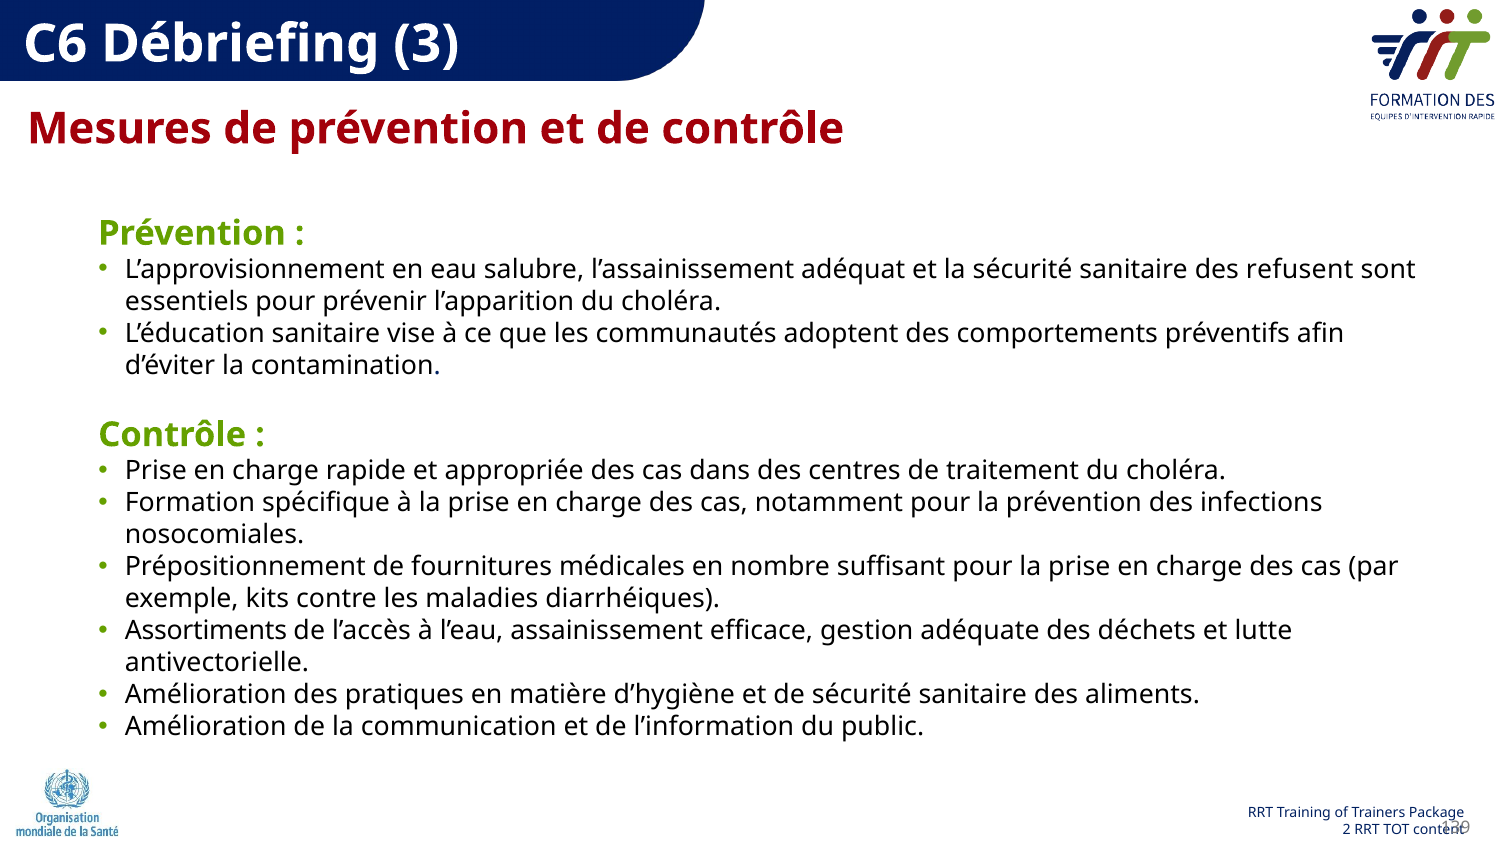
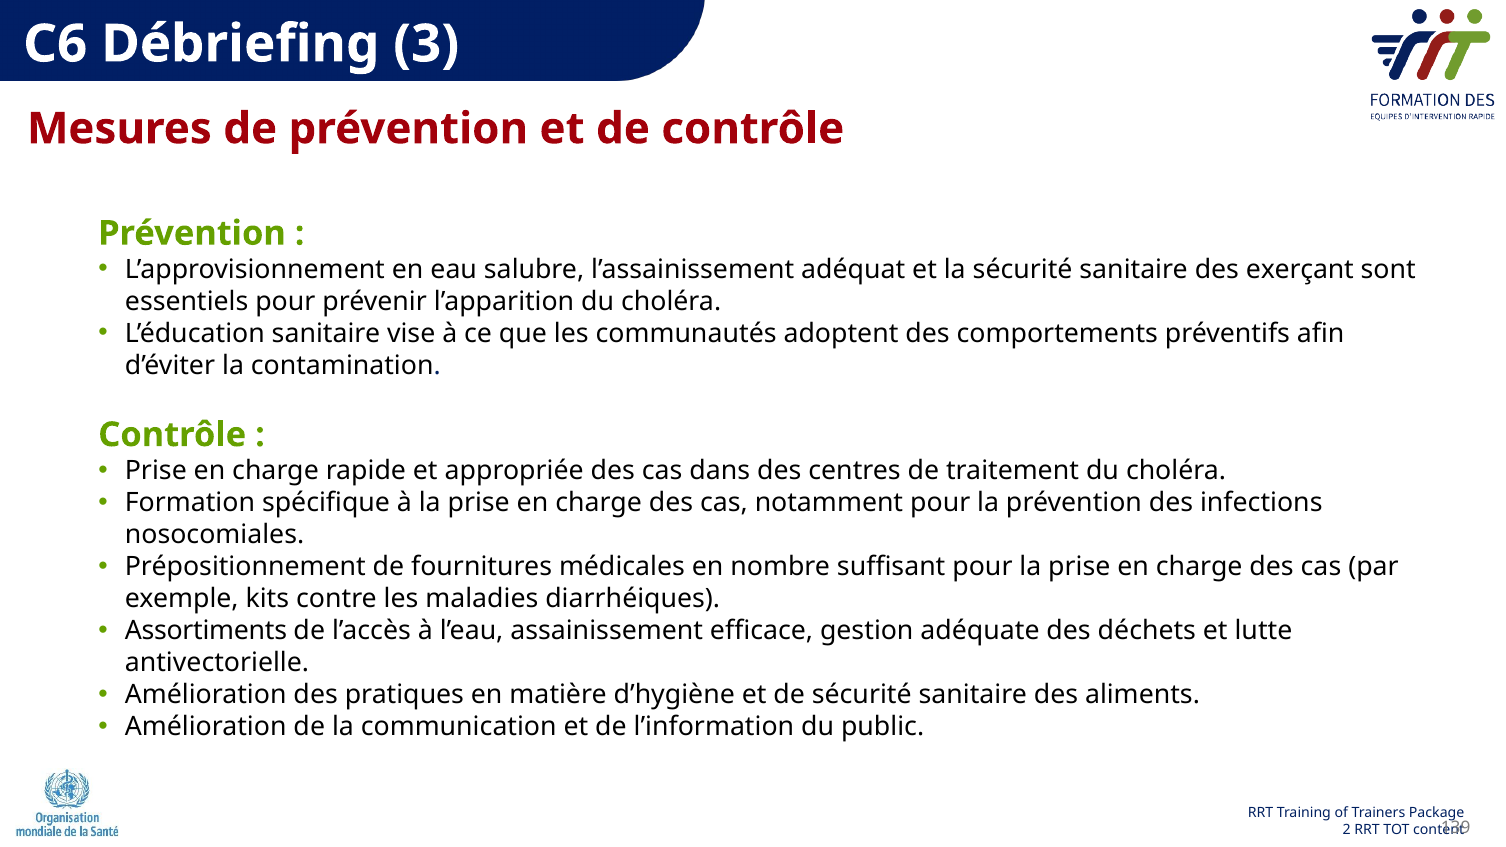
refusent: refusent -> exerçant
